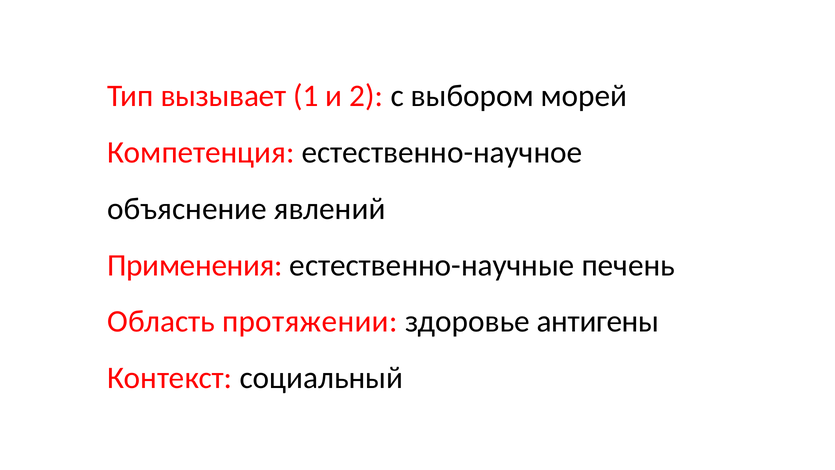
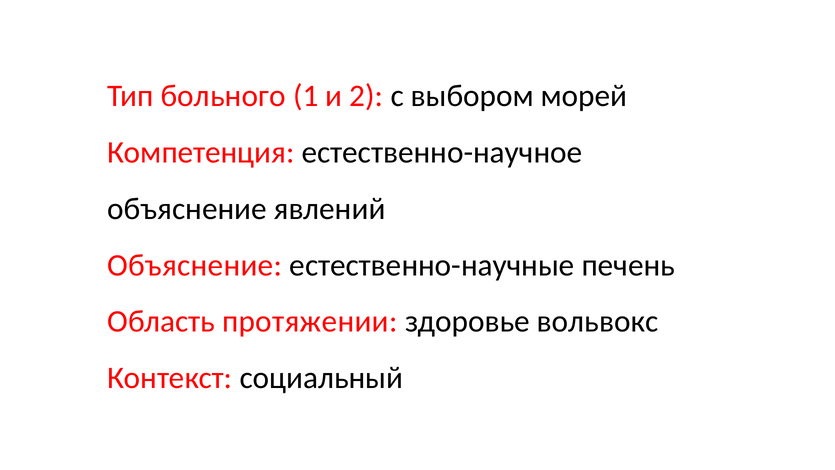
вызывает: вызывает -> больного
Применения at (195, 265): Применения -> Объяснение
антигены: антигены -> вольвокс
